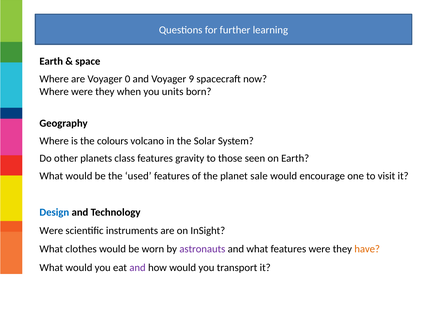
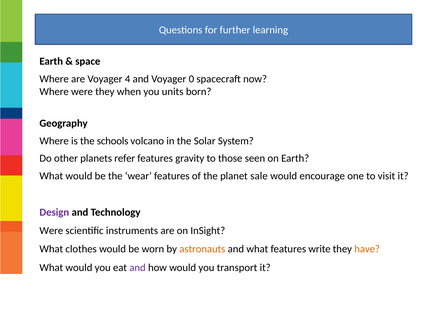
0: 0 -> 4
9: 9 -> 0
colours: colours -> schools
class: class -> refer
used: used -> wear
Design colour: blue -> purple
astronauts colour: purple -> orange
features were: were -> write
